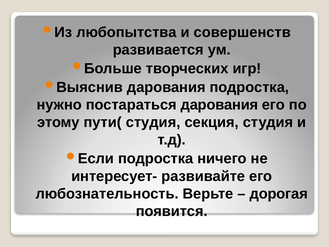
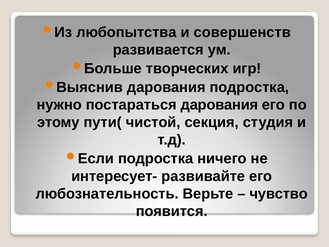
пути( студия: студия -> чистой
дорогая: дорогая -> чувство
